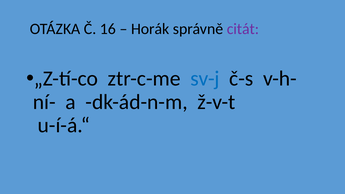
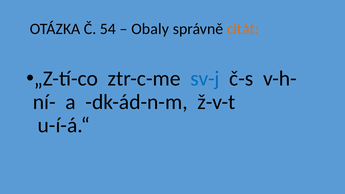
16: 16 -> 54
Horák: Horák -> Obaly
citát colour: purple -> orange
